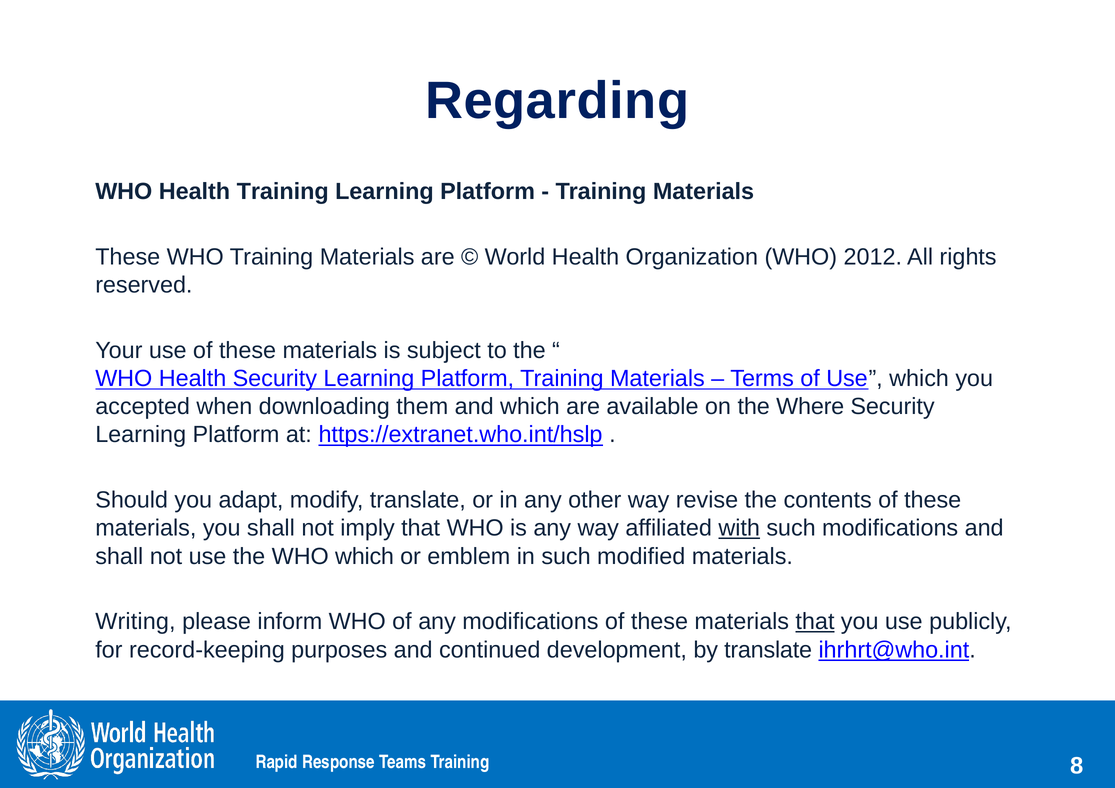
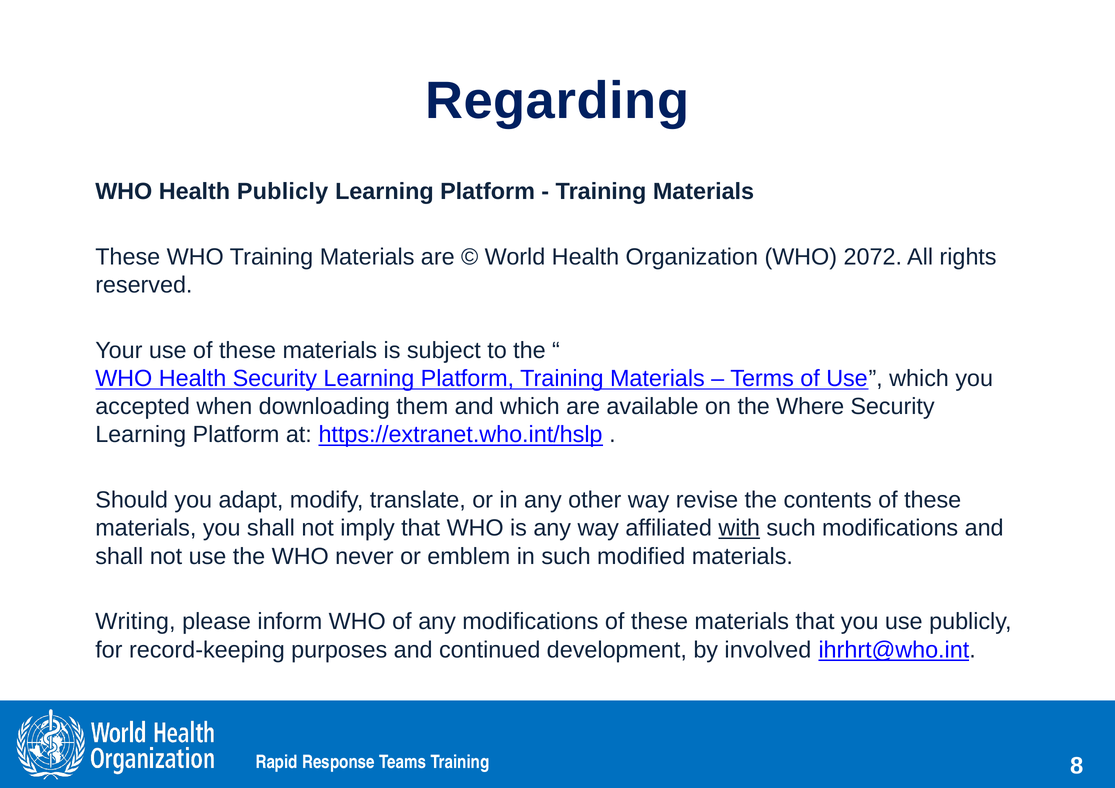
Health Training: Training -> Publicly
2012: 2012 -> 2072
WHO which: which -> never
that at (815, 622) underline: present -> none
by translate: translate -> involved
